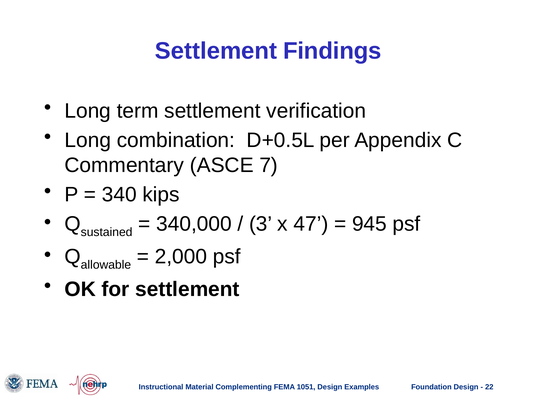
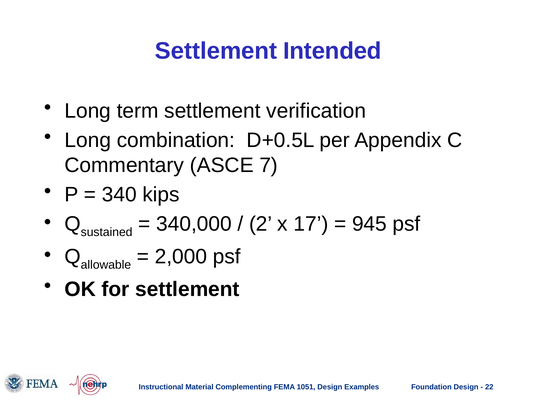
Findings: Findings -> Intended
3: 3 -> 2
47: 47 -> 17
